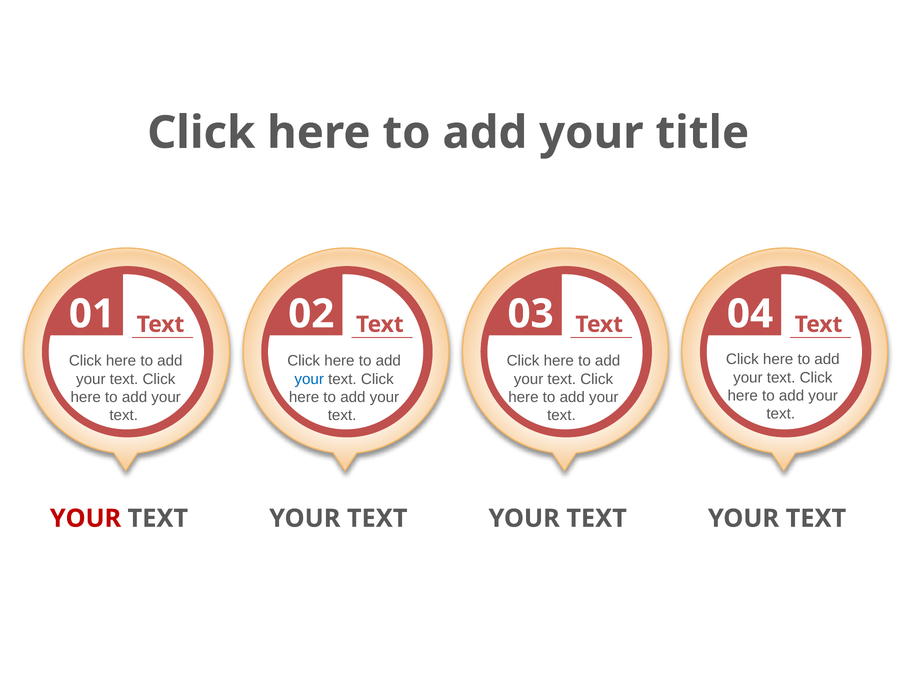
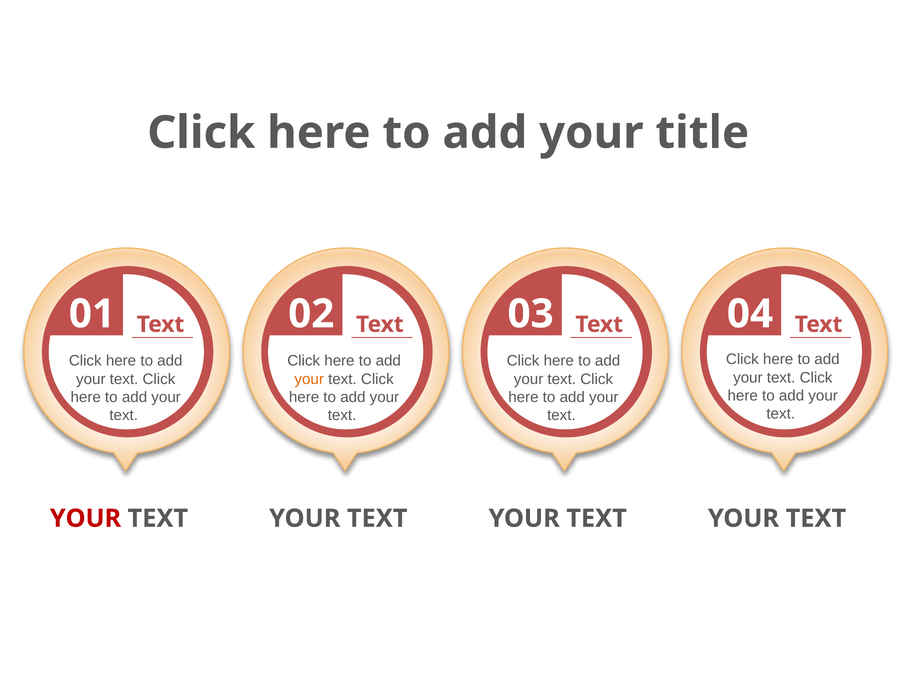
your at (309, 379) colour: blue -> orange
